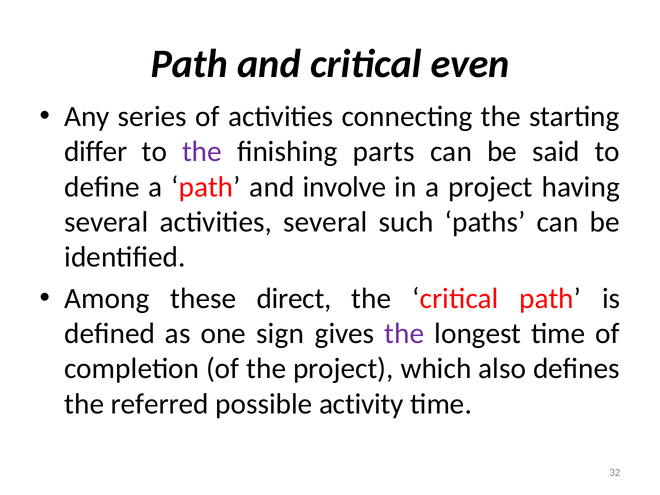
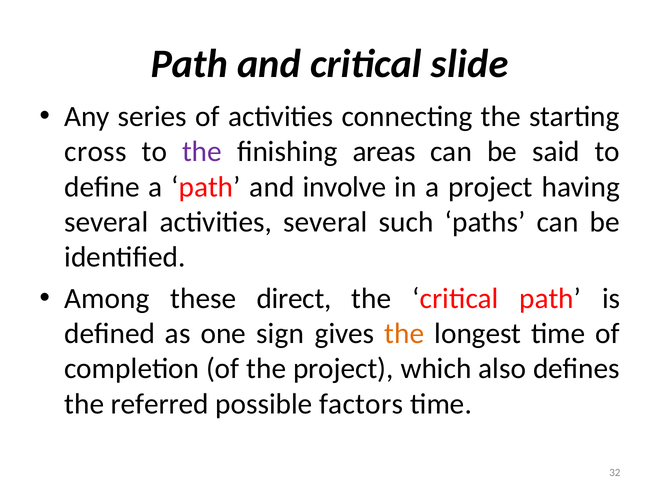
even: even -> slide
differ: differ -> cross
parts: parts -> areas
the at (404, 334) colour: purple -> orange
activity: activity -> factors
